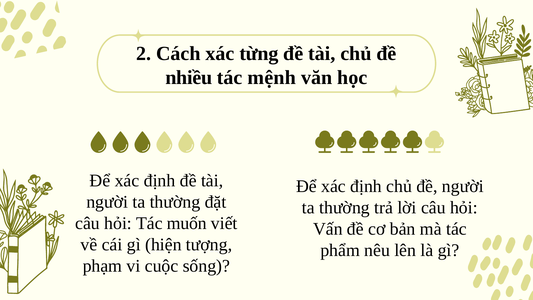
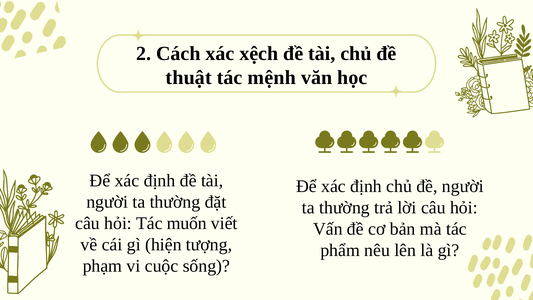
từng: từng -> xệch
nhiều: nhiều -> thuật
